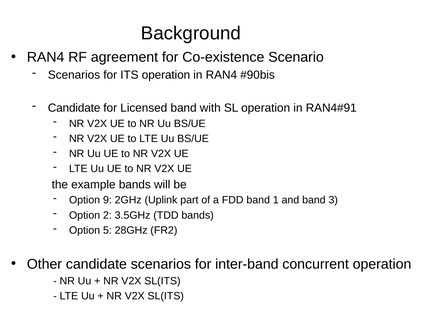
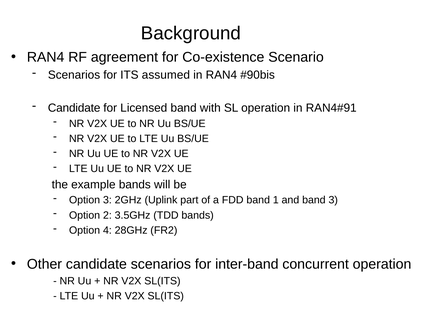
ITS operation: operation -> assumed
Option 9: 9 -> 3
5: 5 -> 4
